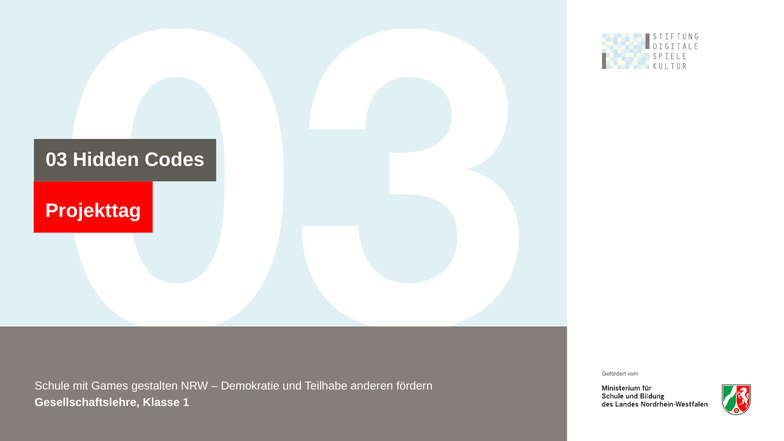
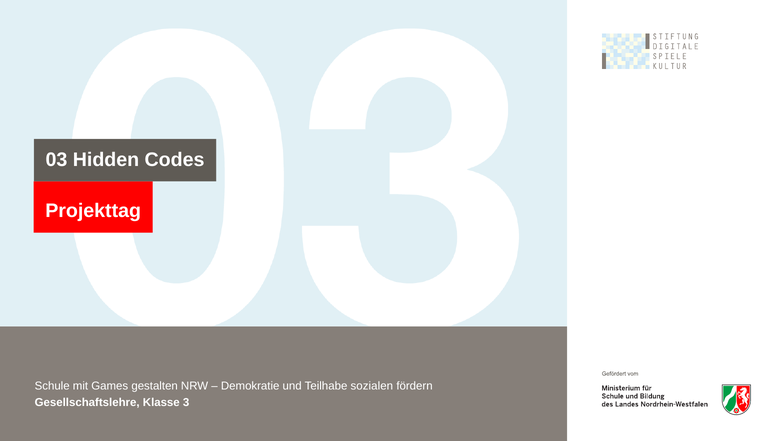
anderen: anderen -> sozialen
1: 1 -> 3
